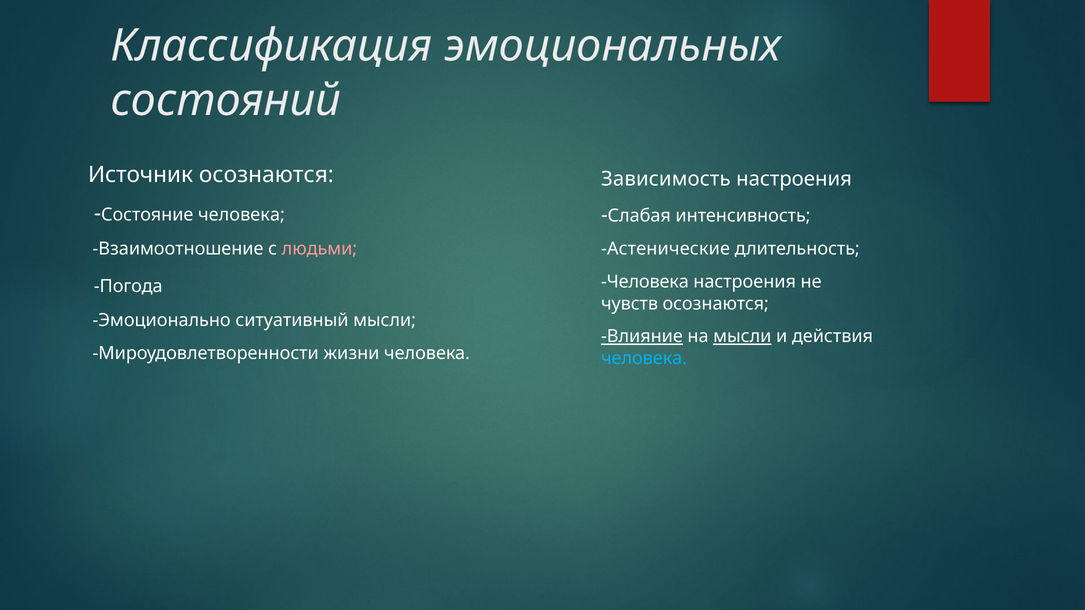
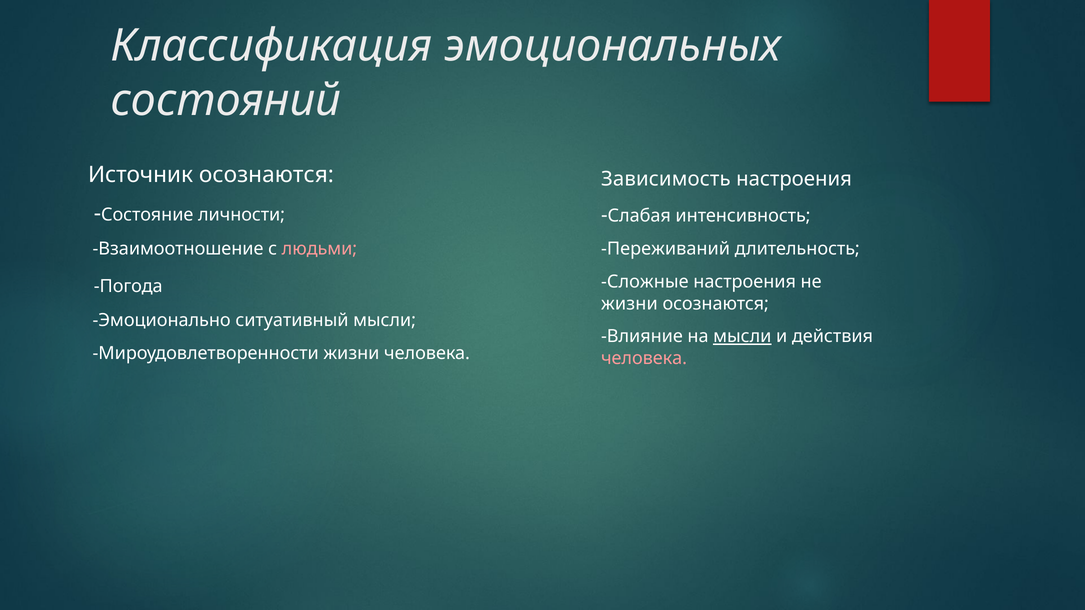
Состояние человека: человека -> личности
Астенические: Астенические -> Переживаний
Человека at (645, 282): Человека -> Сложные
чувств at (630, 304): чувств -> жизни
Влияние underline: present -> none
человека at (644, 358) colour: light blue -> pink
